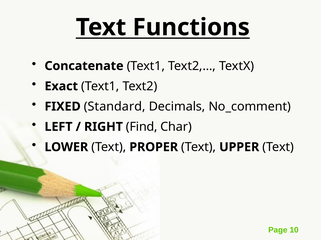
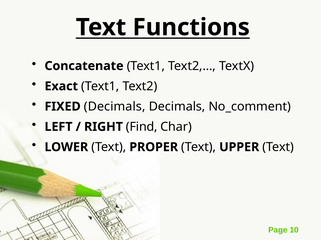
FIXED Standard: Standard -> Decimals
